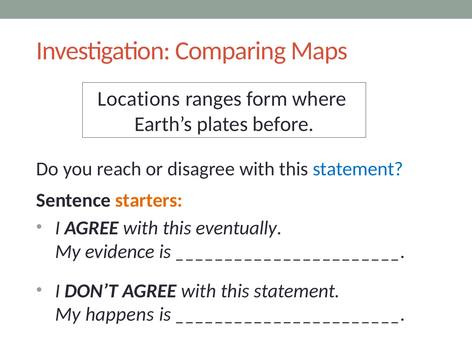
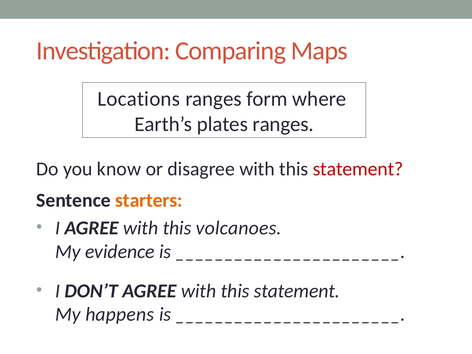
plates before: before -> ranges
reach: reach -> know
statement at (358, 169) colour: blue -> red
eventually: eventually -> volcanoes
